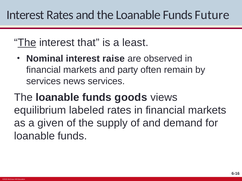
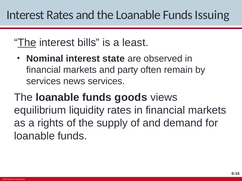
Future: Future -> Issuing
that: that -> bills
raise: raise -> state
labeled: labeled -> liquidity
given: given -> rights
